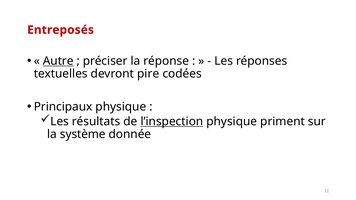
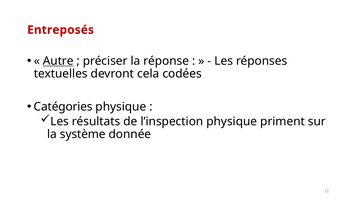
pire: pire -> cela
Principaux: Principaux -> Catégories
l’inspection underline: present -> none
